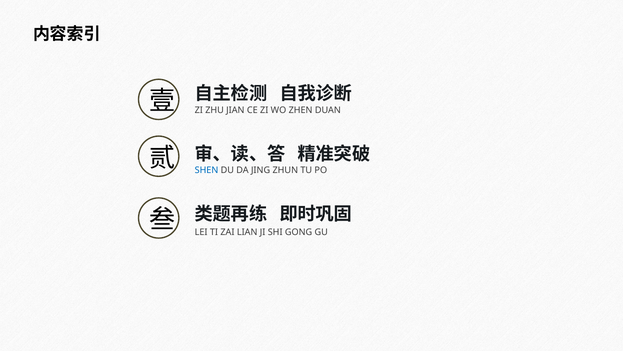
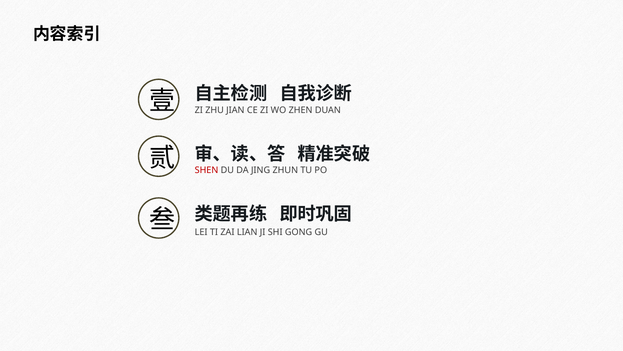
SHEN colour: blue -> red
